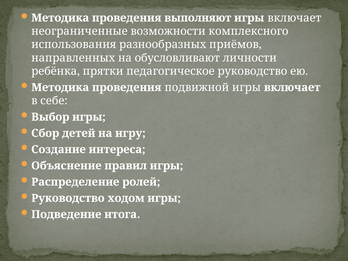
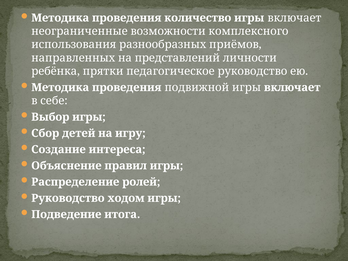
выполняют: выполняют -> количество
обусловливают: обусловливают -> представлений
